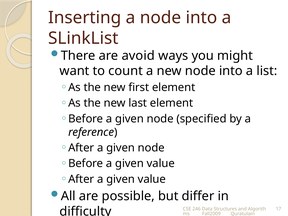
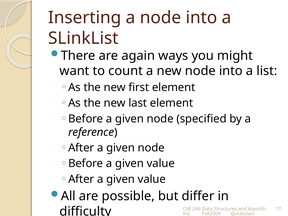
avoid: avoid -> again
